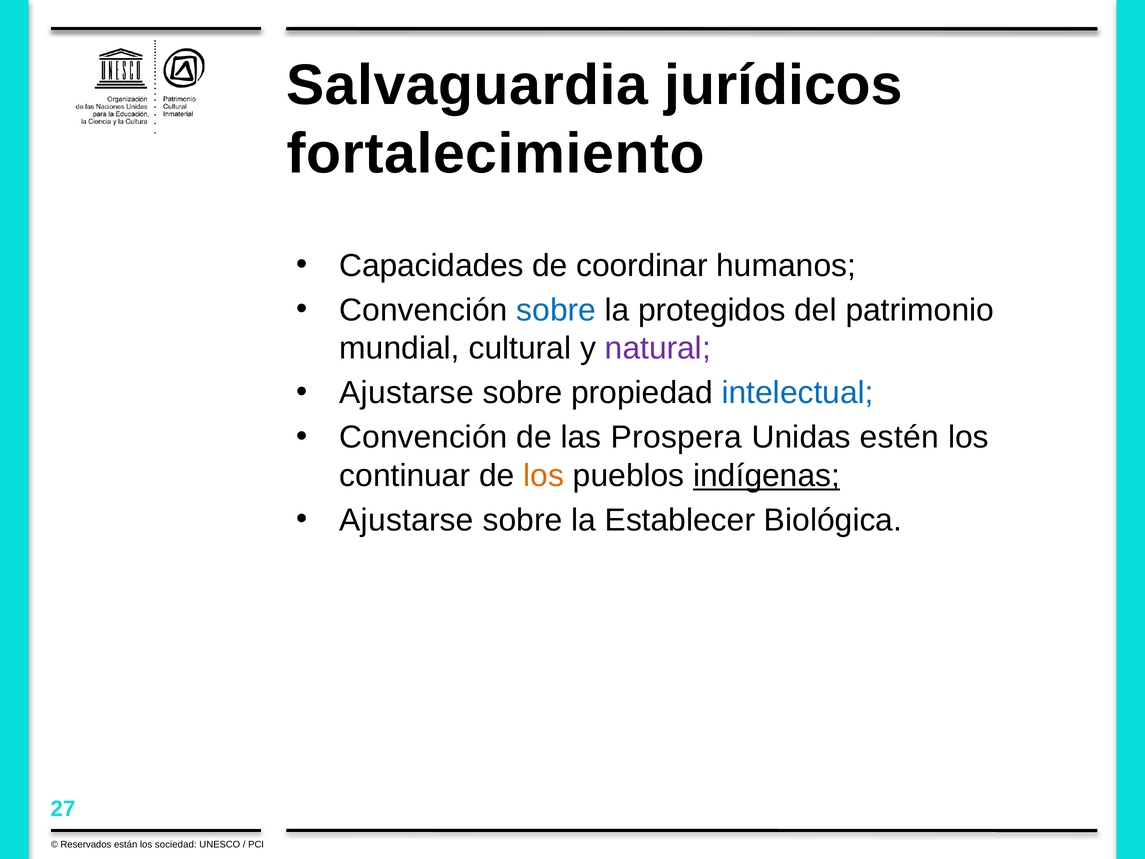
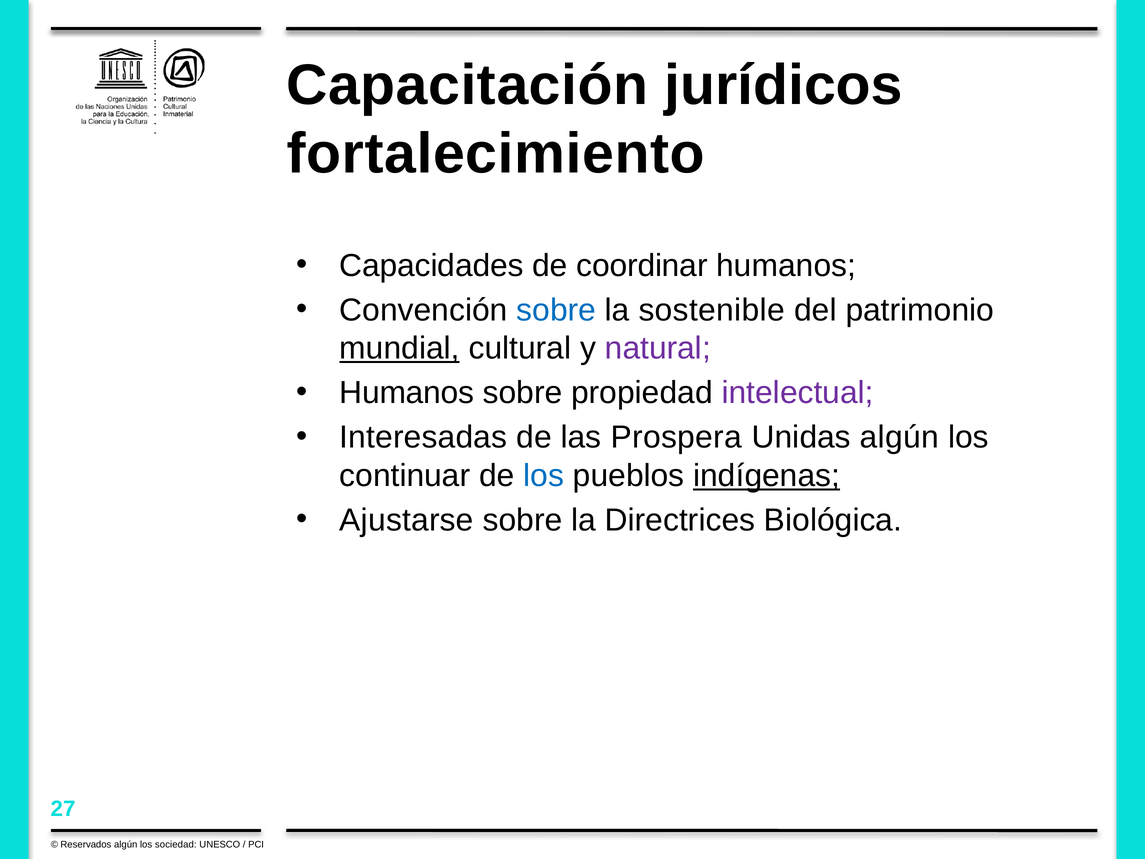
Salvaguardia: Salvaguardia -> Capacitación
protegidos: protegidos -> sostenible
mundial underline: none -> present
Ajustarse at (407, 393): Ajustarse -> Humanos
intelectual colour: blue -> purple
Convención at (423, 437): Convención -> Interesadas
Unidas estén: estén -> algún
los at (544, 475) colour: orange -> blue
Establecer: Establecer -> Directrices
Reservados están: están -> algún
